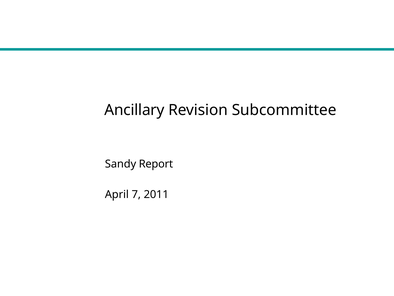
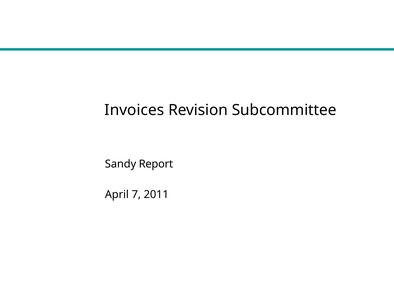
Ancillary: Ancillary -> Invoices
